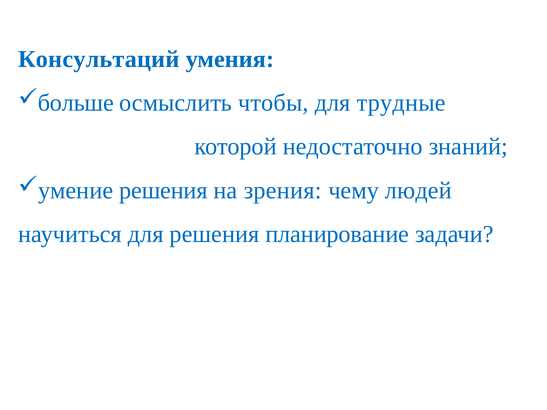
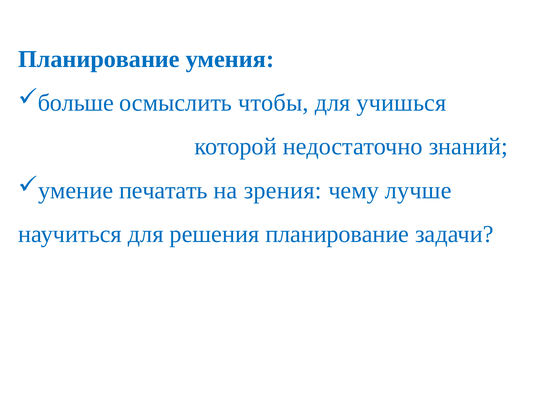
Консультаций at (99, 59): Консультаций -> Планирование
трудные: трудные -> учишься
умение решения: решения -> печатать
людей: людей -> лучше
